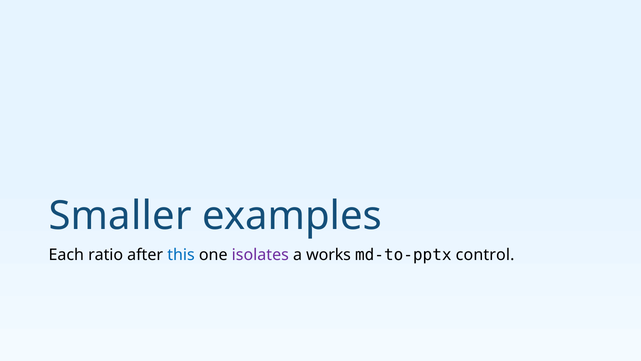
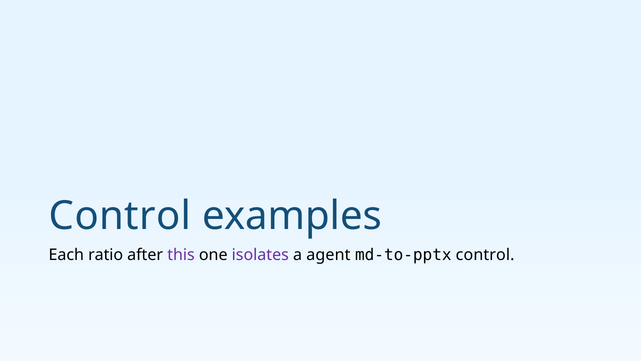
Smaller at (120, 216): Smaller -> Control
this colour: blue -> purple
works: works -> agent
